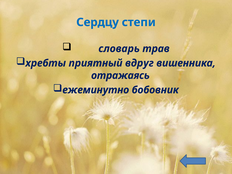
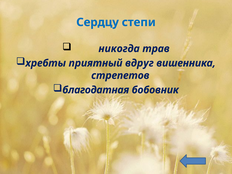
словарь: словарь -> никогда
отражаясь: отражаясь -> стрепетов
ежеминутно: ежеминутно -> благодатная
